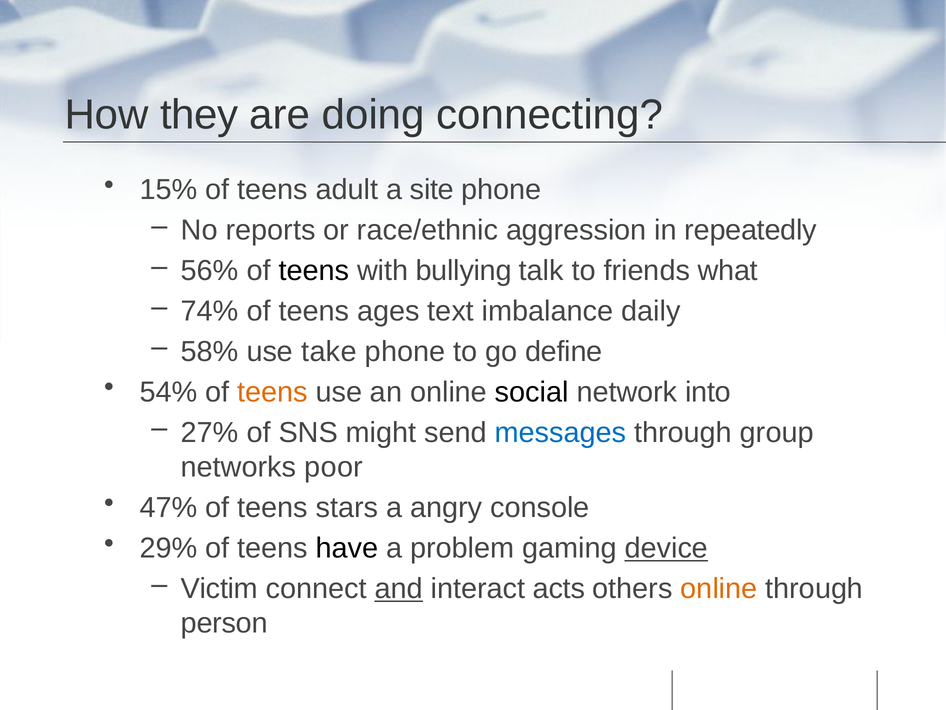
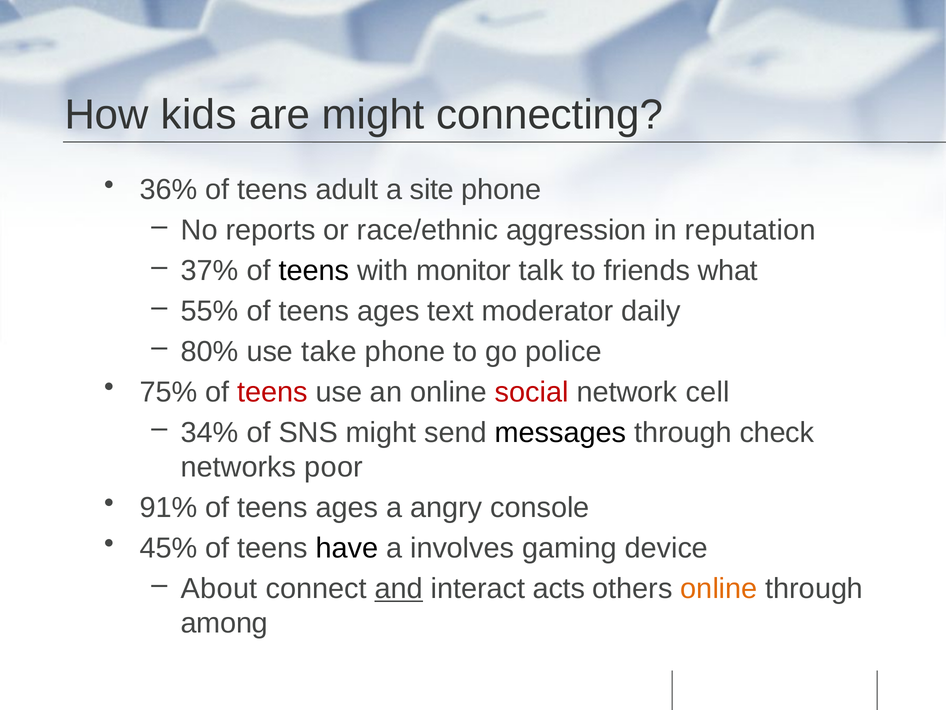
they: they -> kids
are doing: doing -> might
15%: 15% -> 36%
repeatedly: repeatedly -> reputation
56%: 56% -> 37%
bullying: bullying -> monitor
74%: 74% -> 55%
imbalance: imbalance -> moderator
58%: 58% -> 80%
define: define -> police
54%: 54% -> 75%
teens at (272, 392) colour: orange -> red
social colour: black -> red
into: into -> cell
27%: 27% -> 34%
messages colour: blue -> black
group: group -> check
47%: 47% -> 91%
stars at (347, 507): stars -> ages
29%: 29% -> 45%
problem: problem -> involves
device underline: present -> none
Victim: Victim -> About
person: person -> among
